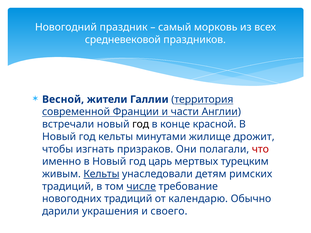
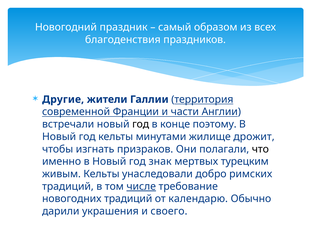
морковь: морковь -> образом
средневековой: средневековой -> благоденствия
Весной: Весной -> Другие
красной: красной -> поэтому
что colour: red -> black
царь: царь -> знак
Кельты at (101, 174) underline: present -> none
детям: детям -> добро
